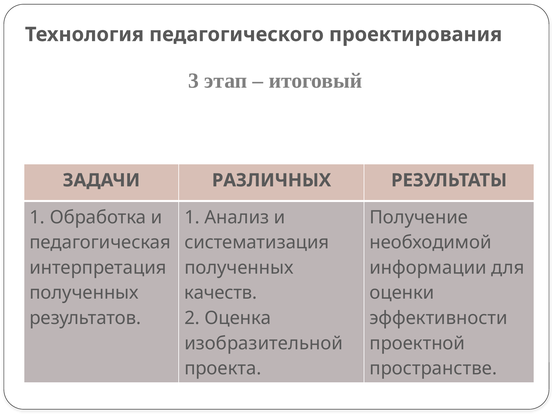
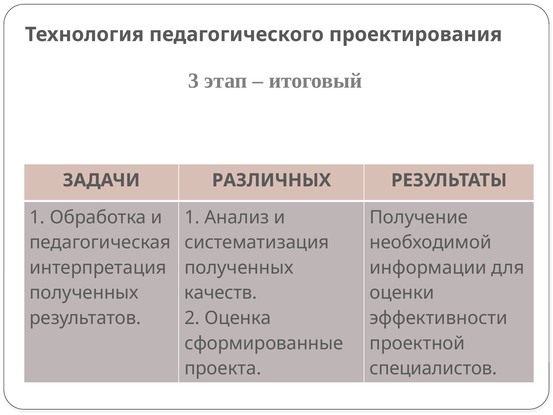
изобразительной: изобразительной -> сформированные
пространстве: пространстве -> специалистов
